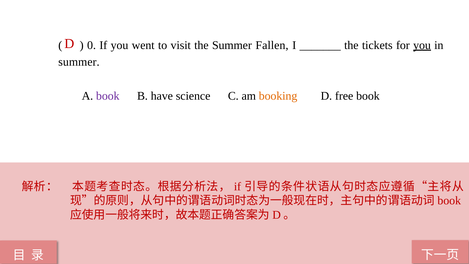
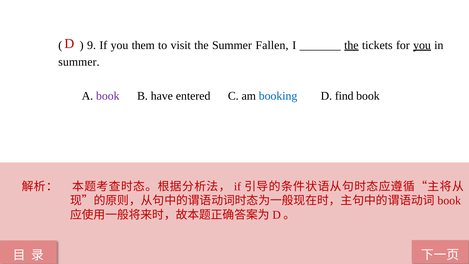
0: 0 -> 9
went: went -> them
the at (351, 45) underline: none -> present
science: science -> entered
booking colour: orange -> blue
free: free -> find
